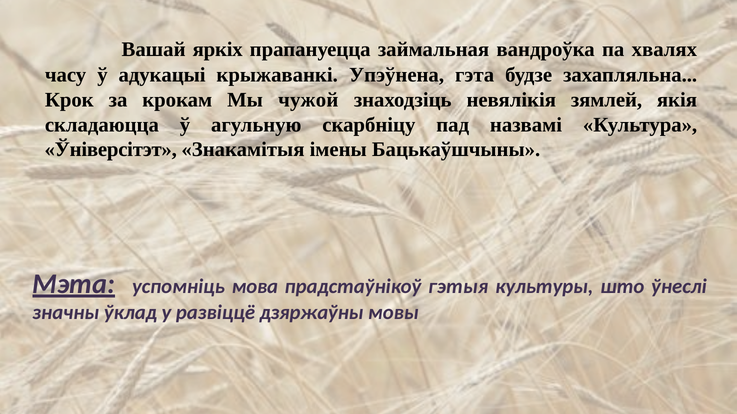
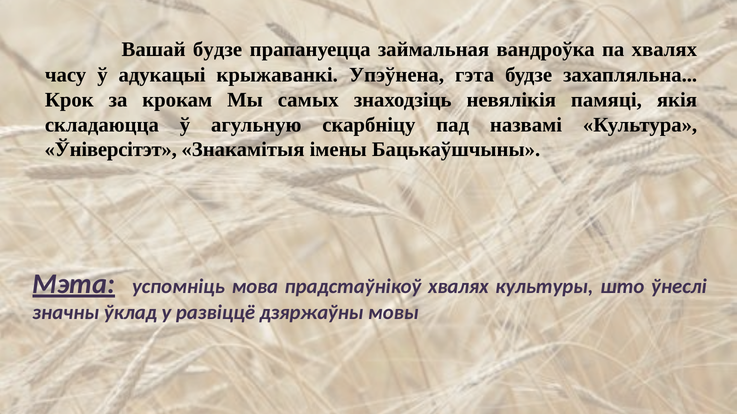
Вашай яркіх: яркіх -> будзе
чужой: чужой -> самых
зямлей: зямлей -> памяці
прадстаўнікоў гэтыя: гэтыя -> хвалях
